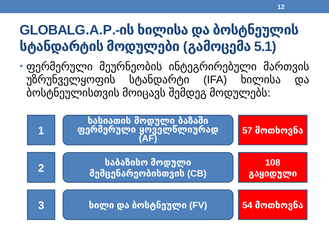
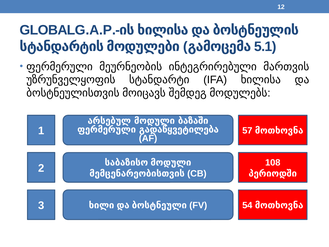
ხასიათის: ხასიათის -> არსებულ
ყოველწლიურად: ყოველწლიურად -> გადაწყვეტილება
გაყიდული: გაყიდული -> პერიოდში
